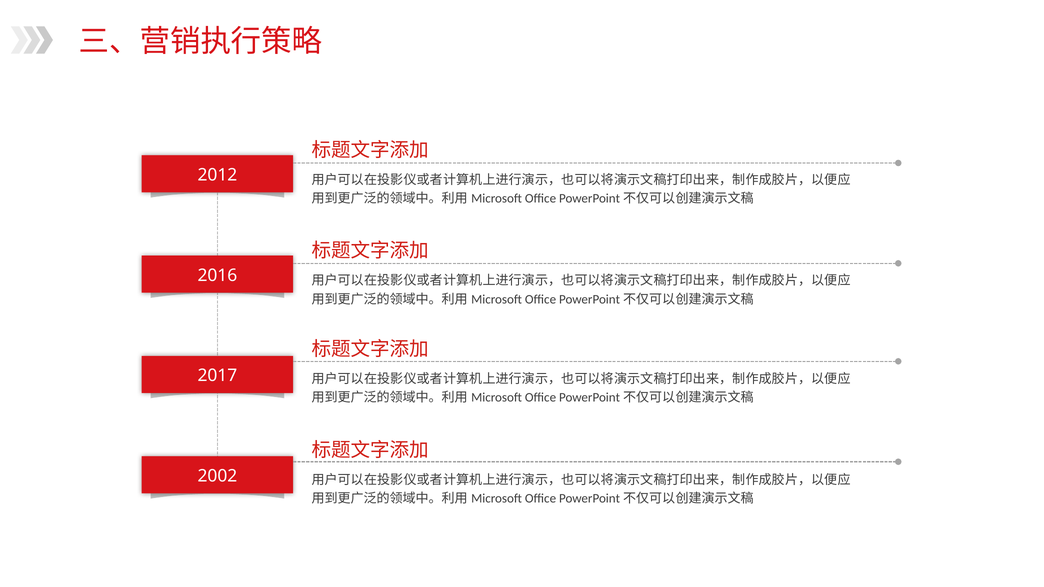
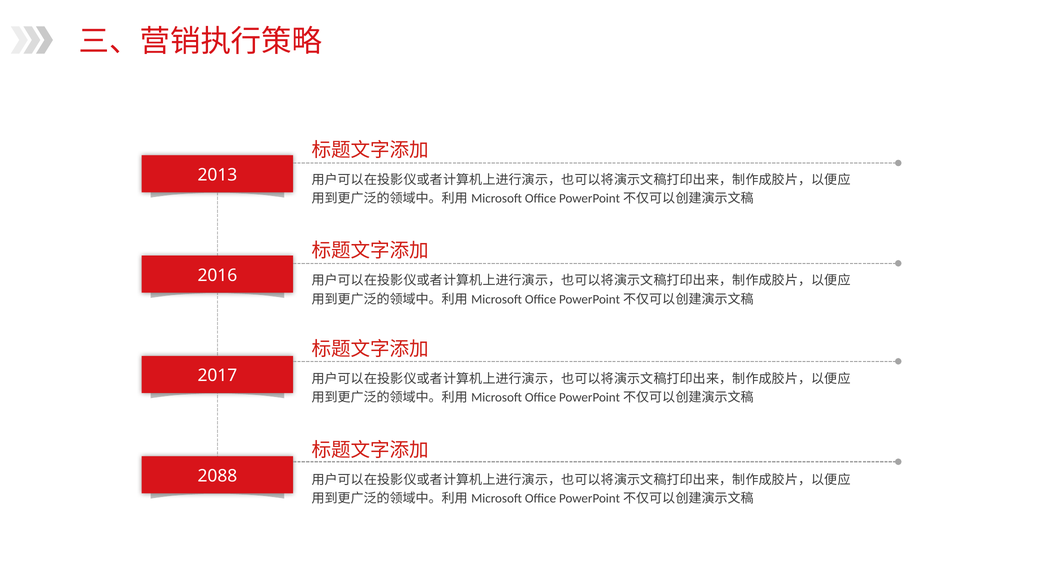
2012: 2012 -> 2013
2002: 2002 -> 2088
